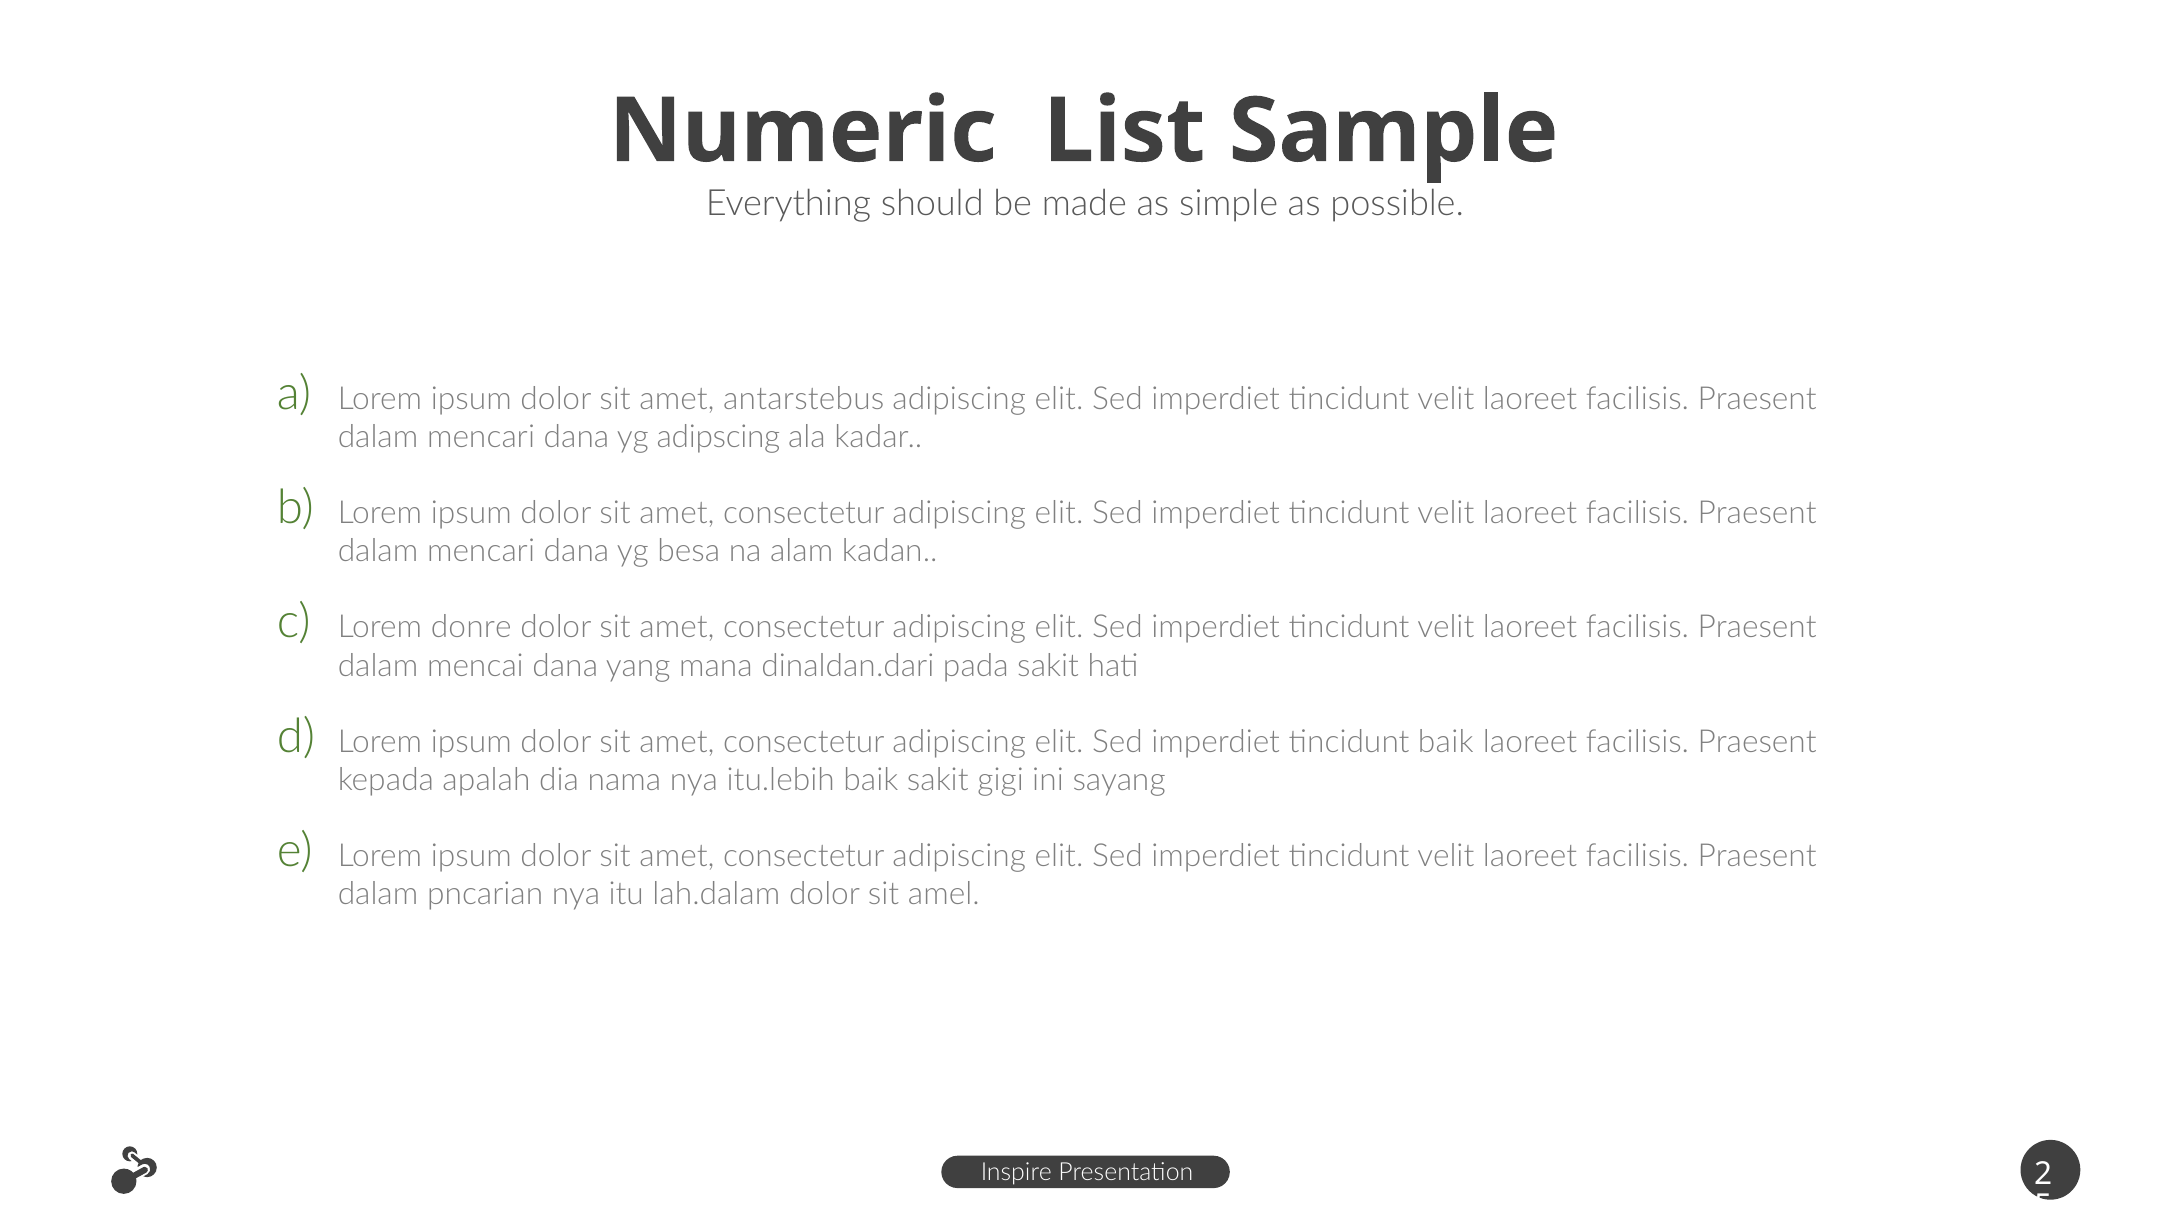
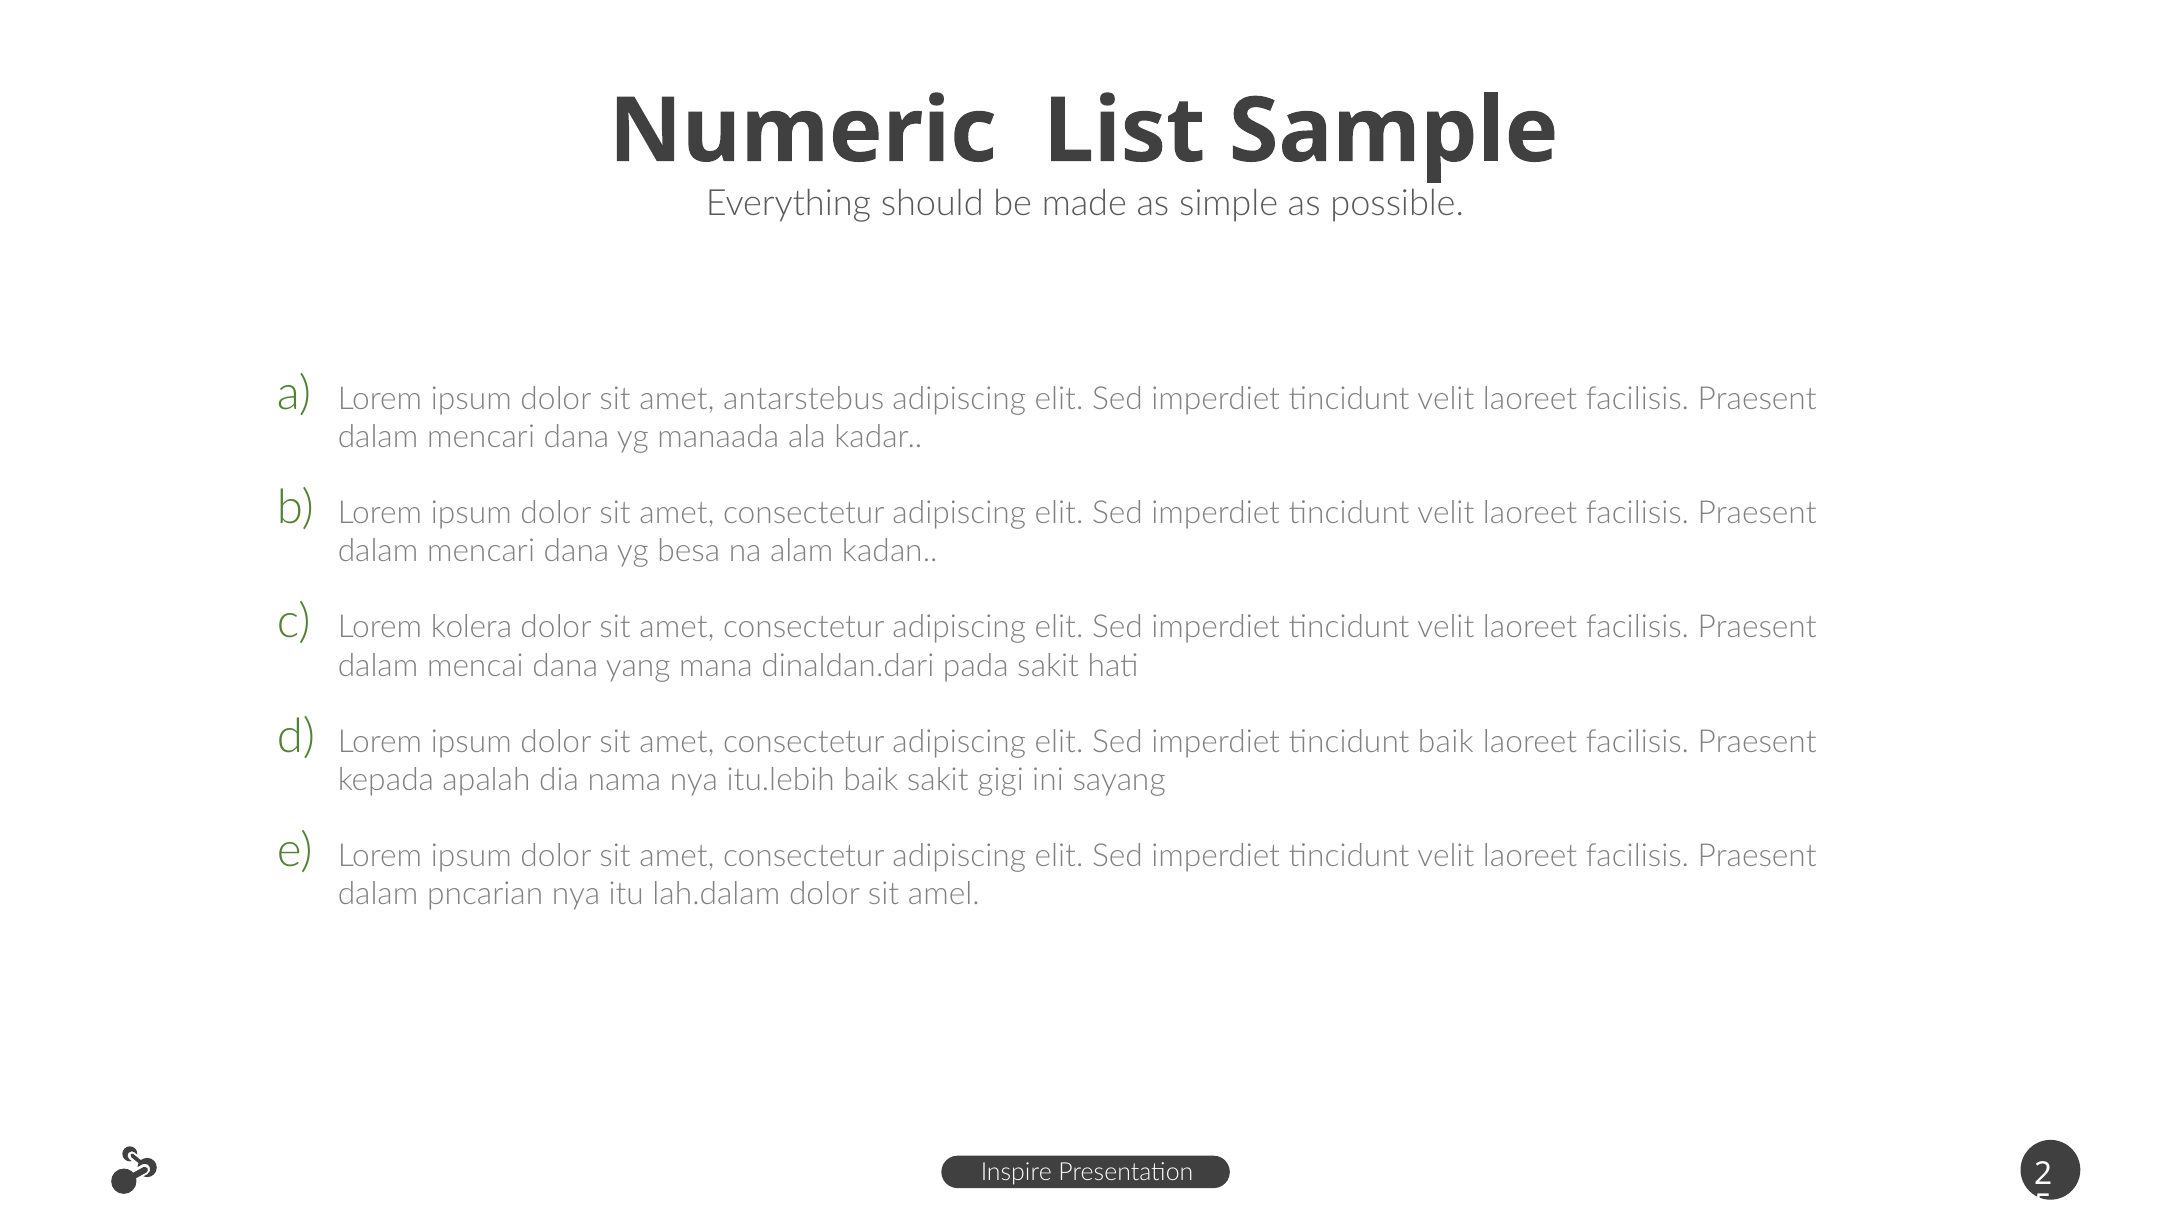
adipscing: adipscing -> manaada
donre: donre -> kolera
